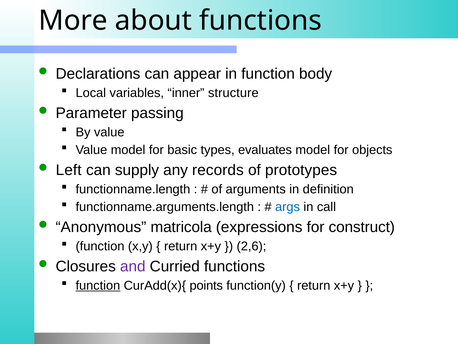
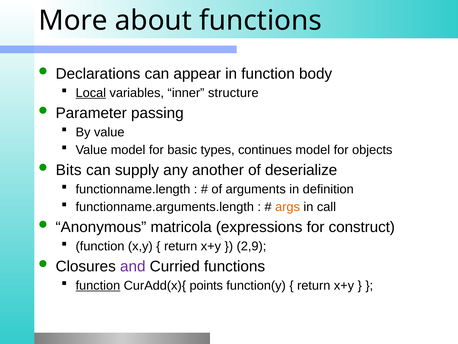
Local underline: none -> present
evaluates: evaluates -> continues
Left: Left -> Bits
records: records -> another
prototypes: prototypes -> deserialize
args colour: blue -> orange
2,6: 2,6 -> 2,9
